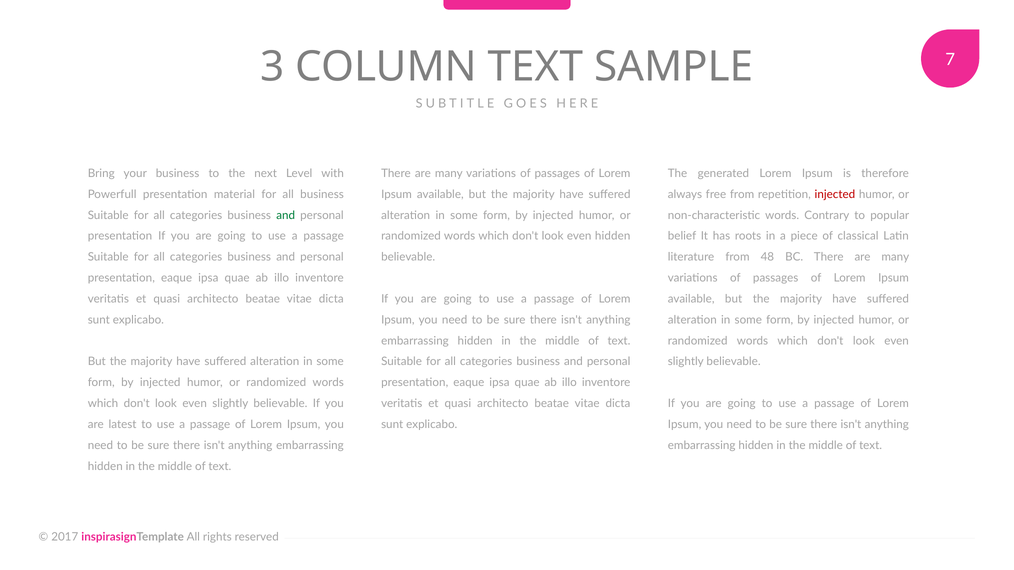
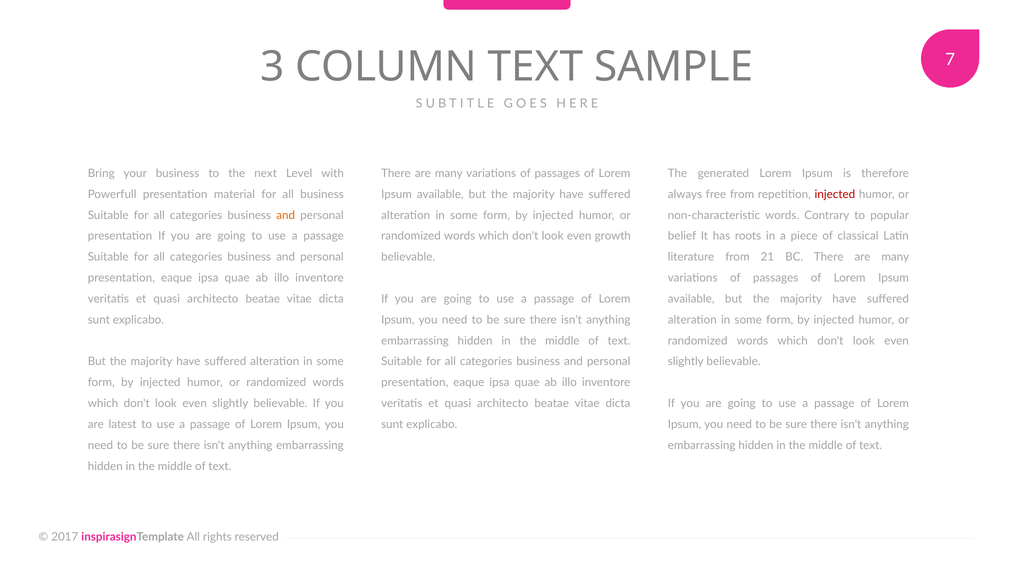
and at (286, 215) colour: green -> orange
even hidden: hidden -> growth
48: 48 -> 21
